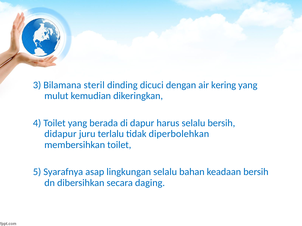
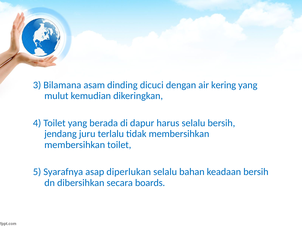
steril: steril -> asam
didapur: didapur -> jendang
tidak diperbolehkan: diperbolehkan -> membersihkan
lingkungan: lingkungan -> diperlukan
daging: daging -> boards
